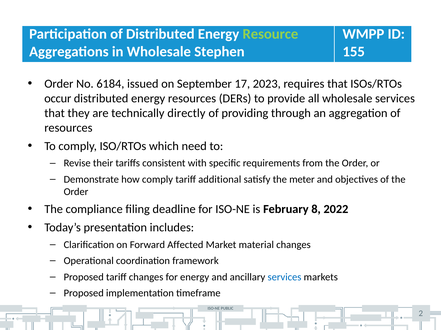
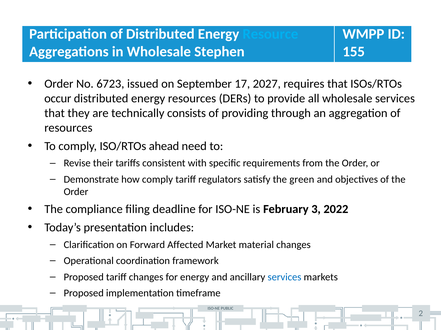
Resource colour: light green -> light blue
6184: 6184 -> 6723
2023: 2023 -> 2027
directly: directly -> consists
which: which -> ahead
additional: additional -> regulators
meter: meter -> green
8: 8 -> 3
